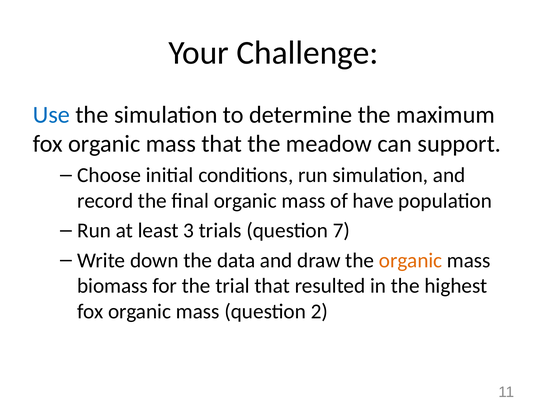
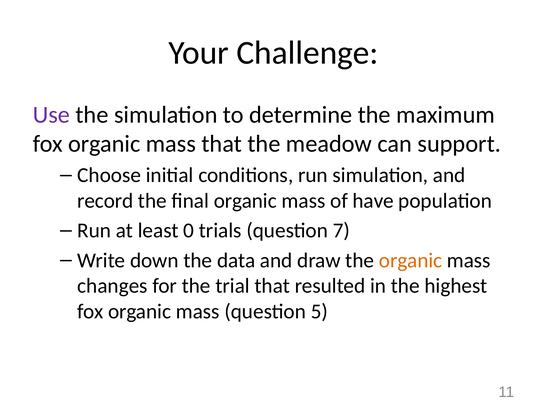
Use colour: blue -> purple
3: 3 -> 0
biomass: biomass -> changes
2: 2 -> 5
